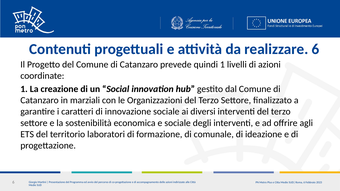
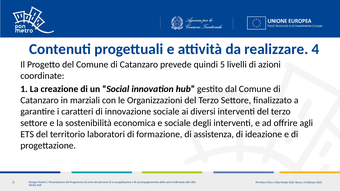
realizzare 6: 6 -> 4
quindi 1: 1 -> 5
comunale: comunale -> assistenza
